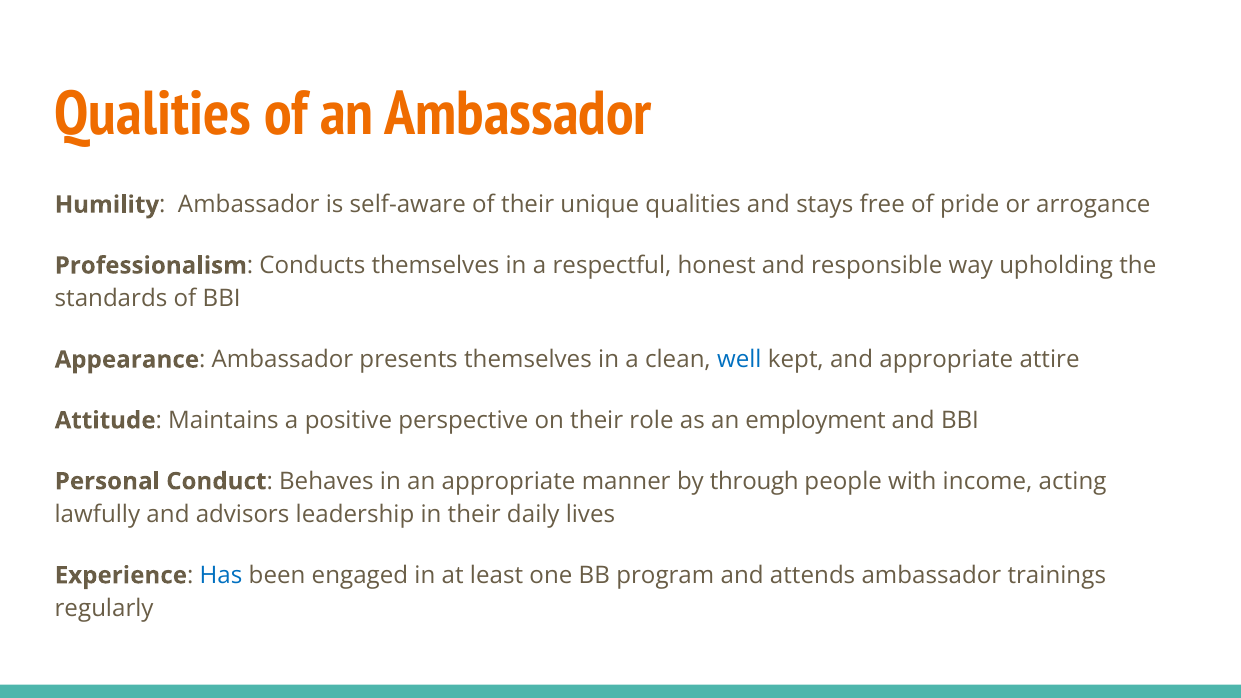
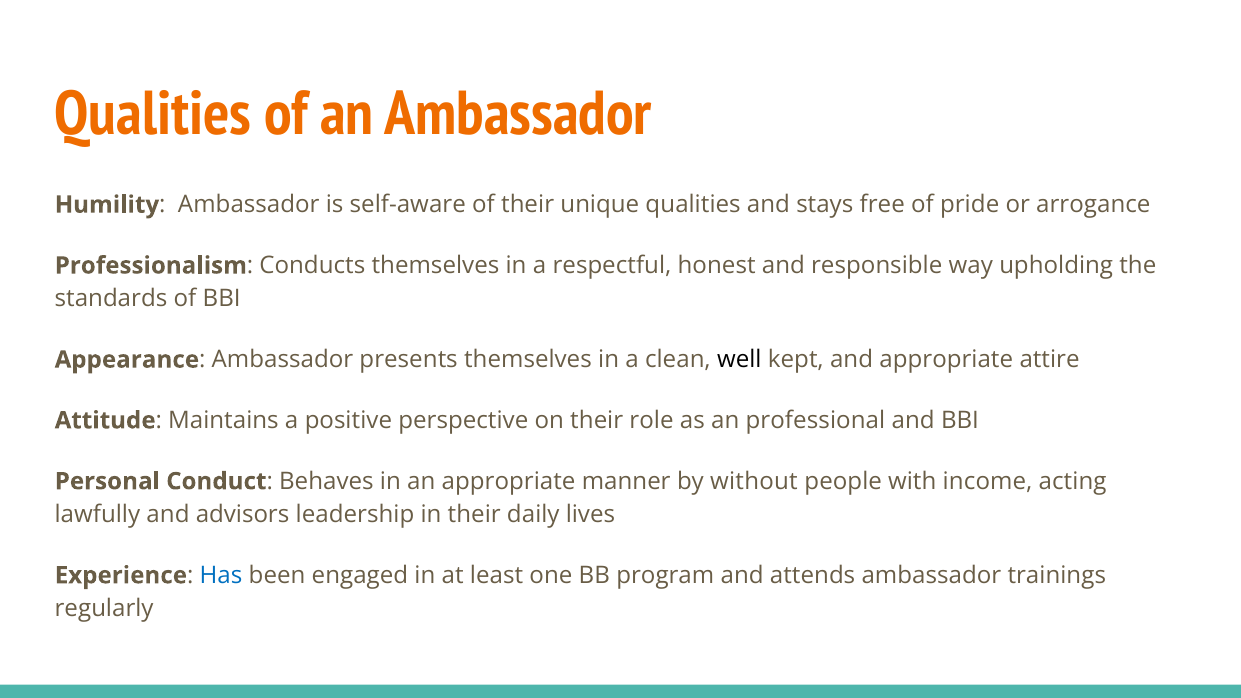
well colour: blue -> black
employment: employment -> professional
through: through -> without
